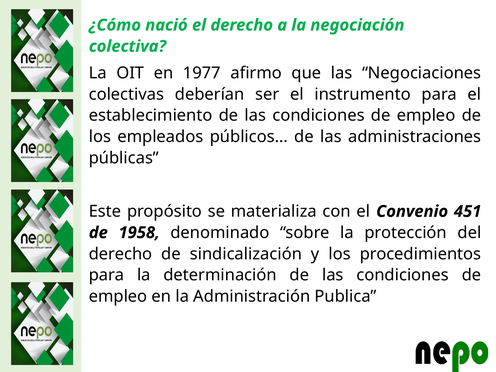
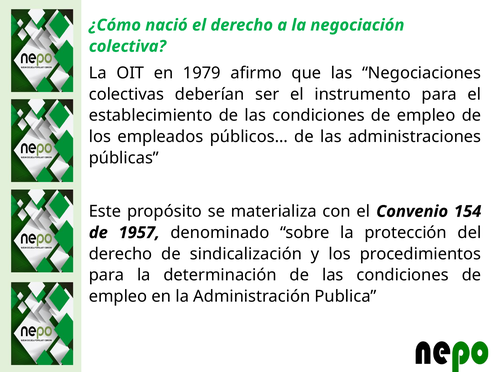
1977: 1977 -> 1979
451: 451 -> 154
1958: 1958 -> 1957
